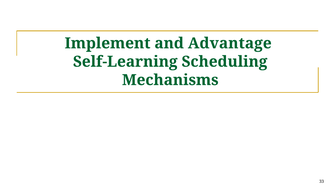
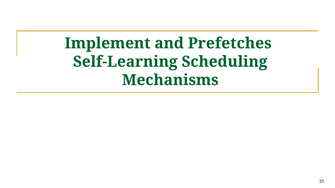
Advantage: Advantage -> Prefetches
